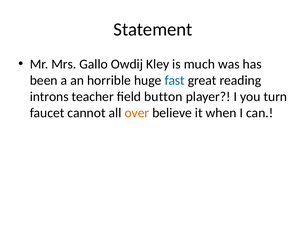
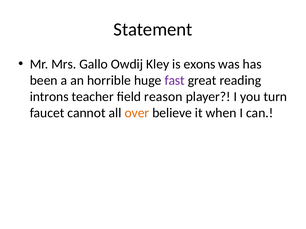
much: much -> exons
fast colour: blue -> purple
button: button -> reason
